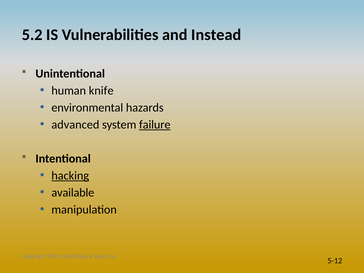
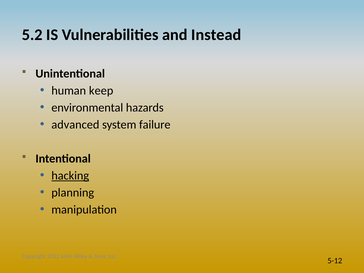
knife: knife -> keep
failure underline: present -> none
available: available -> planning
